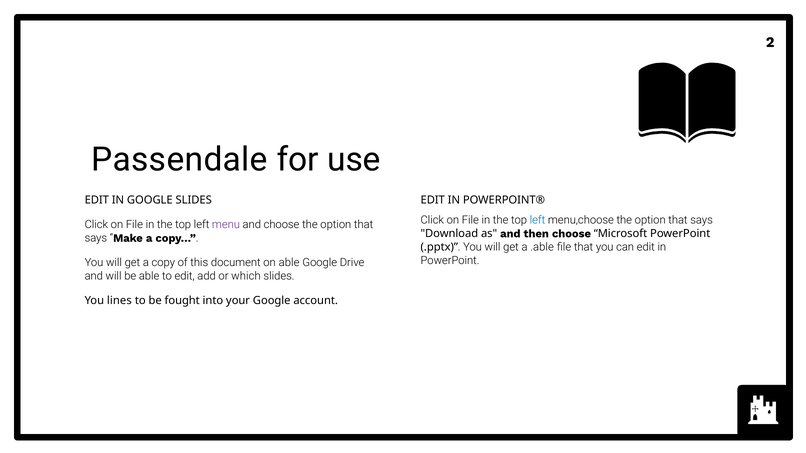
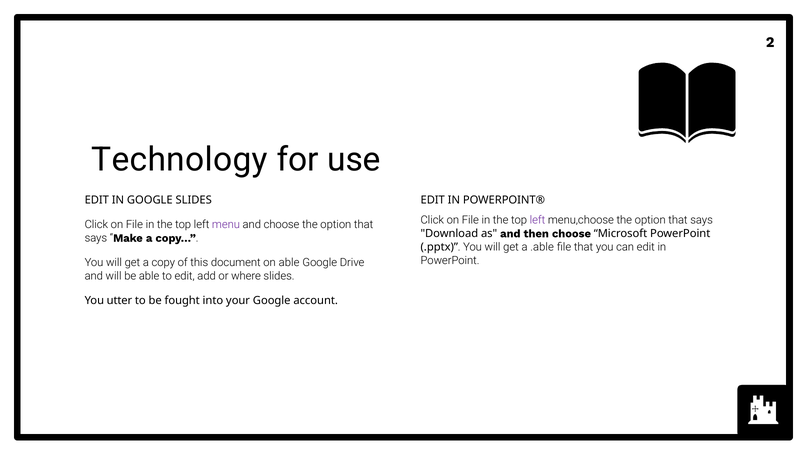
Passendale: Passendale -> Technology
left at (537, 220) colour: blue -> purple
which: which -> where
lines: lines -> utter
